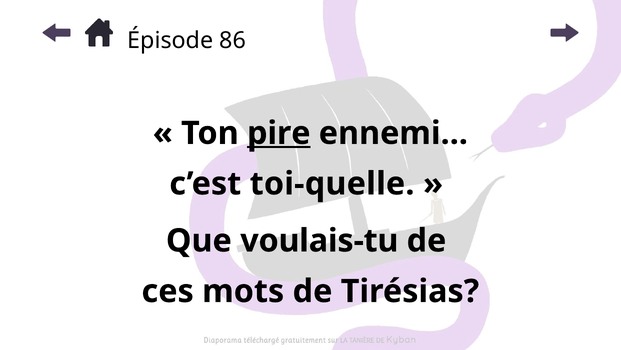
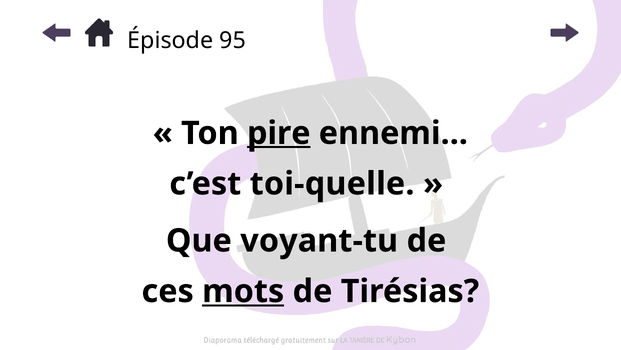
86: 86 -> 95
voulais-tu: voulais-tu -> voyant-tu
mots underline: none -> present
